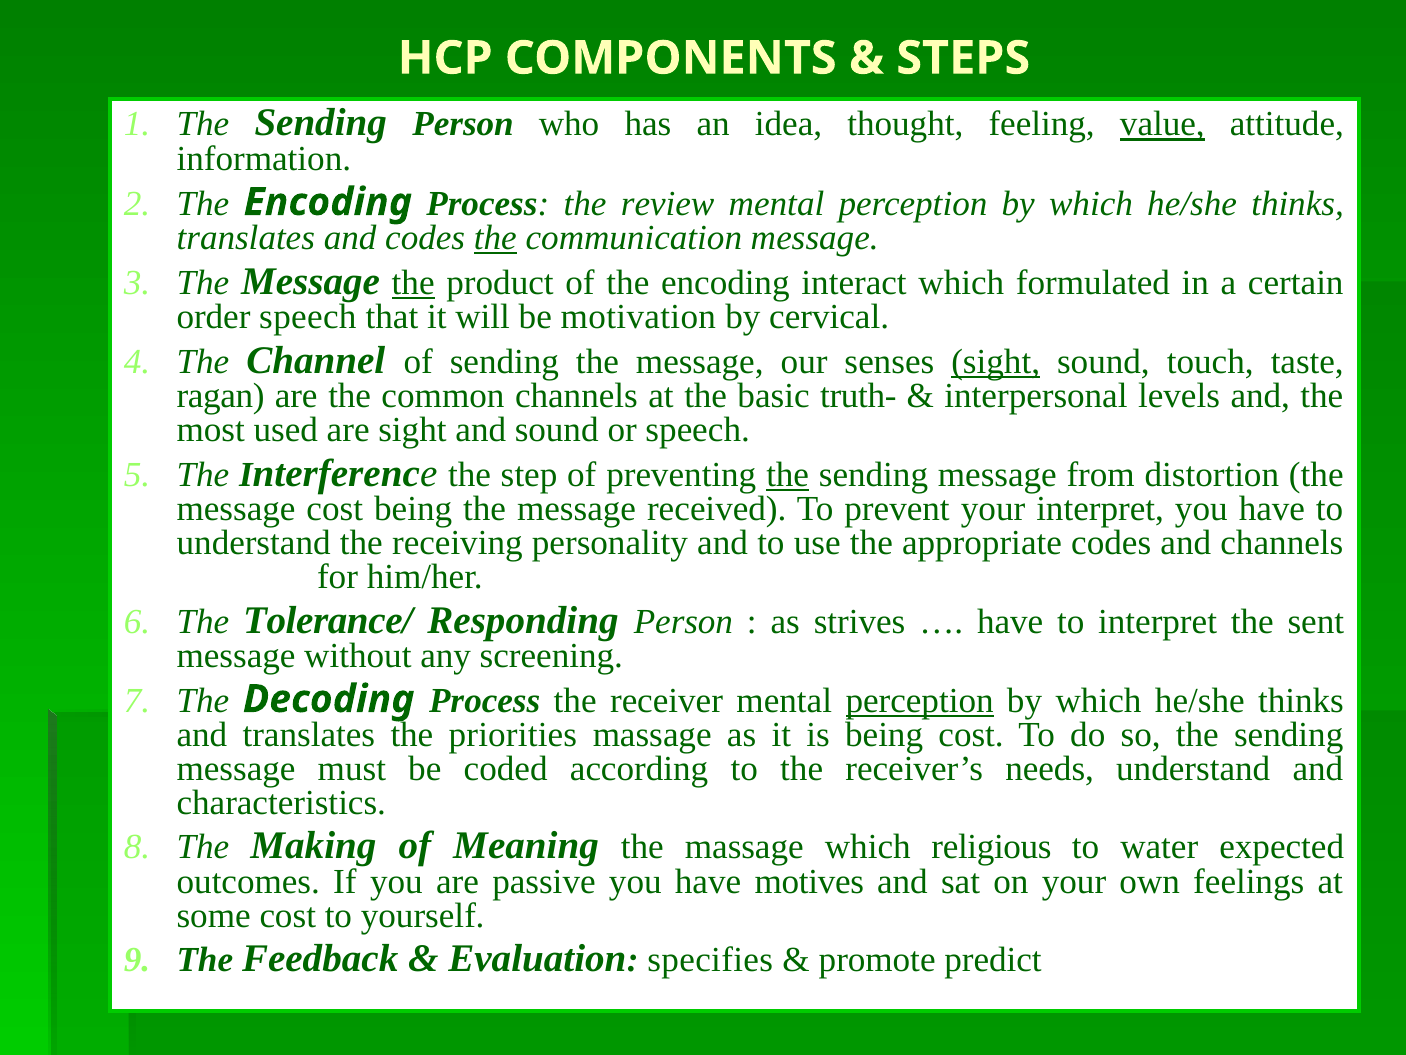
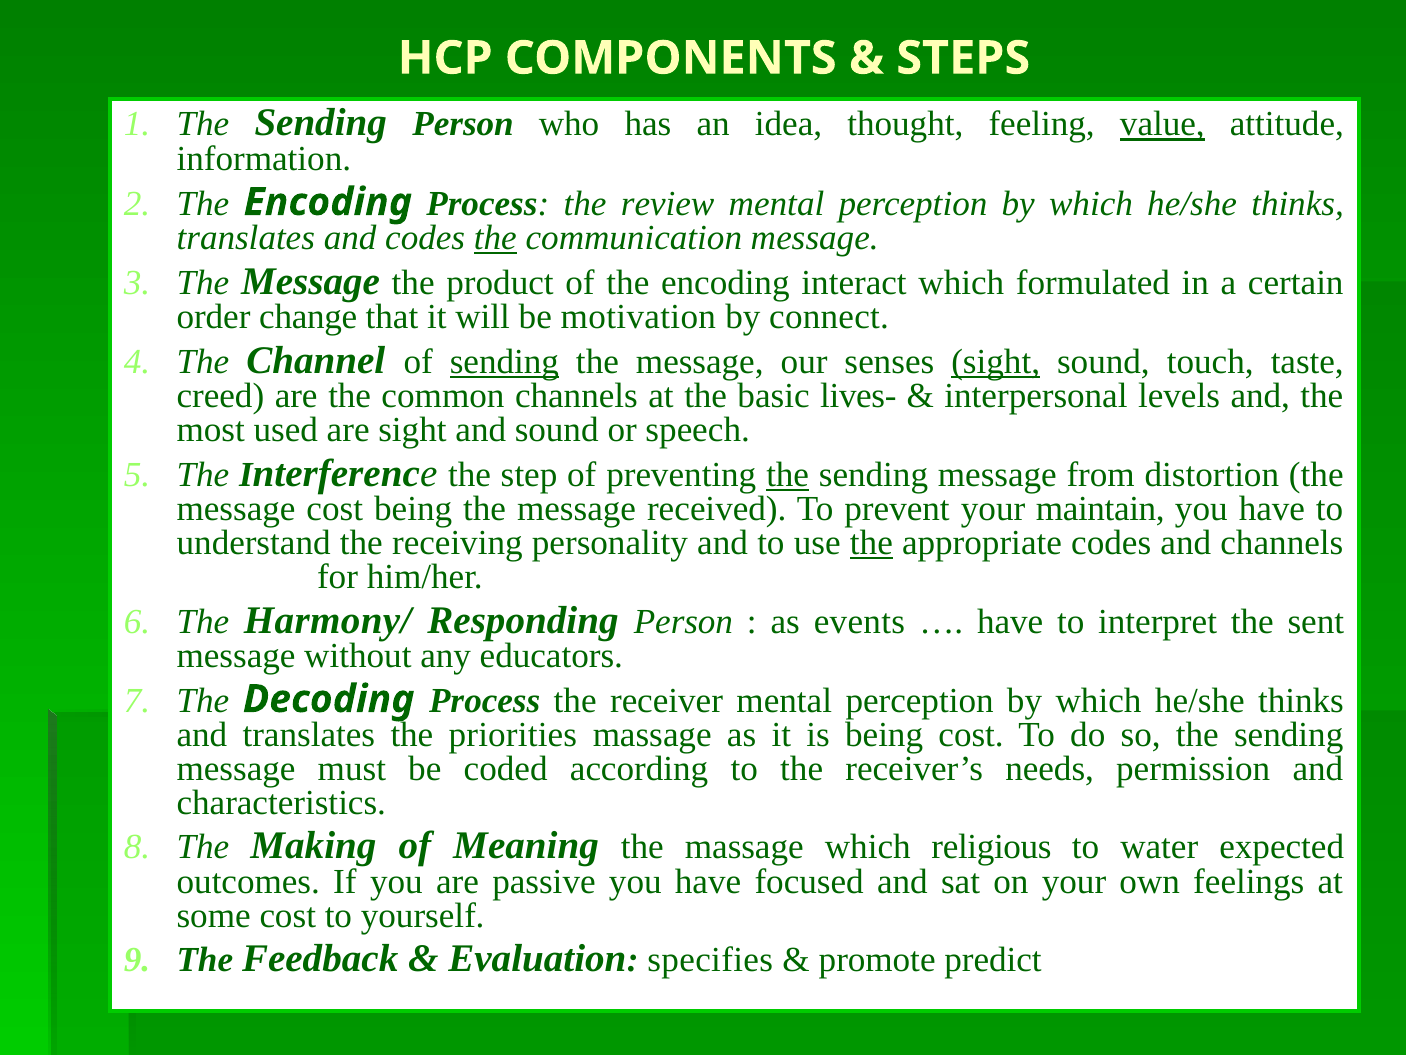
the at (413, 282) underline: present -> none
order speech: speech -> change
cervical: cervical -> connect
sending at (504, 362) underline: none -> present
ragan: ragan -> creed
truth-: truth- -> lives-
your interpret: interpret -> maintain
the at (871, 543) underline: none -> present
Tolerance/: Tolerance/ -> Harmony/
strives: strives -> events
screening: screening -> educators
perception at (920, 700) underline: present -> none
needs understand: understand -> permission
motives: motives -> focused
